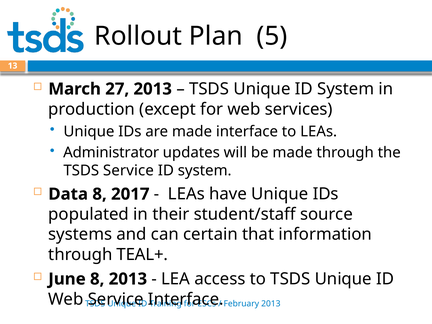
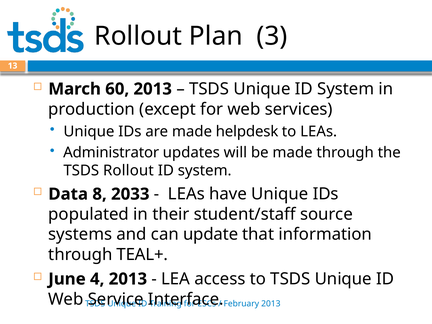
5: 5 -> 3
27: 27 -> 60
made interface: interface -> helpdesk
TSDS Service: Service -> Rollout
2017: 2017 -> 2033
certain: certain -> update
June 8: 8 -> 4
